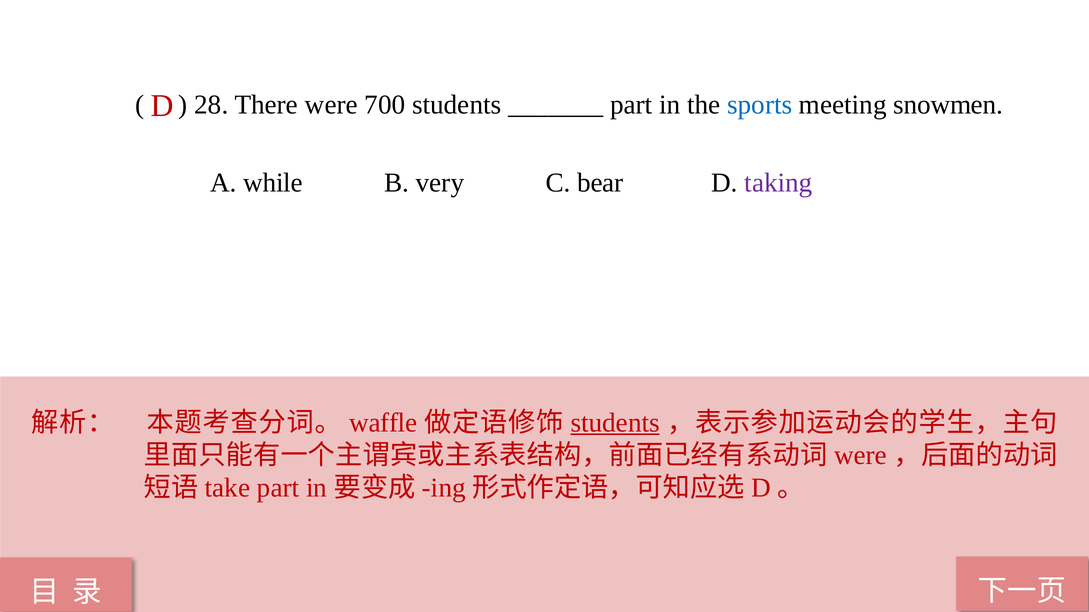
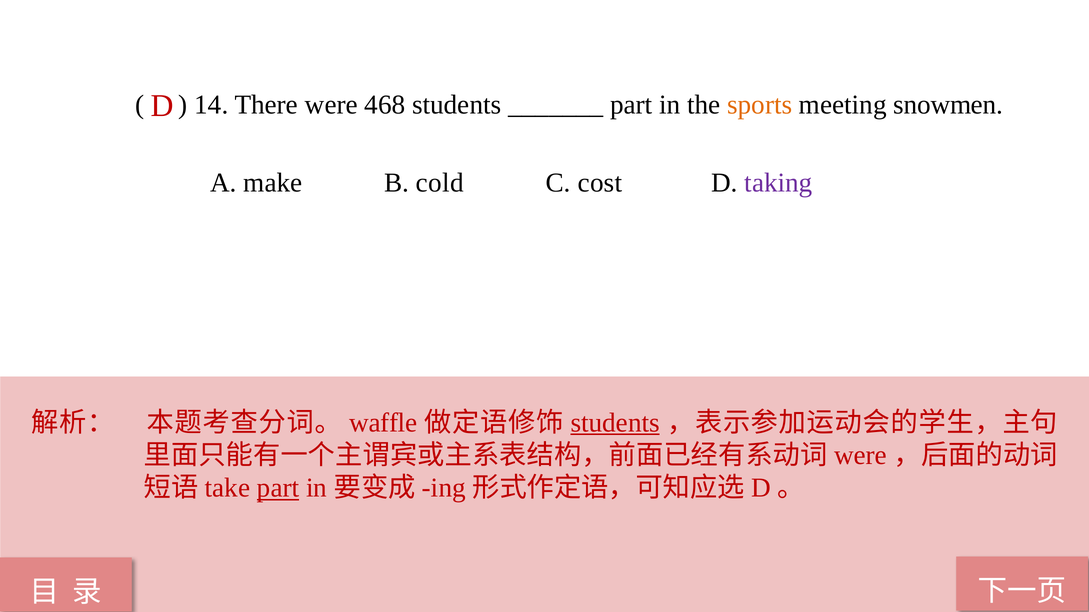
28: 28 -> 14
700: 700 -> 468
sports colour: blue -> orange
while: while -> make
very: very -> cold
bear: bear -> cost
part at (278, 488) underline: none -> present
